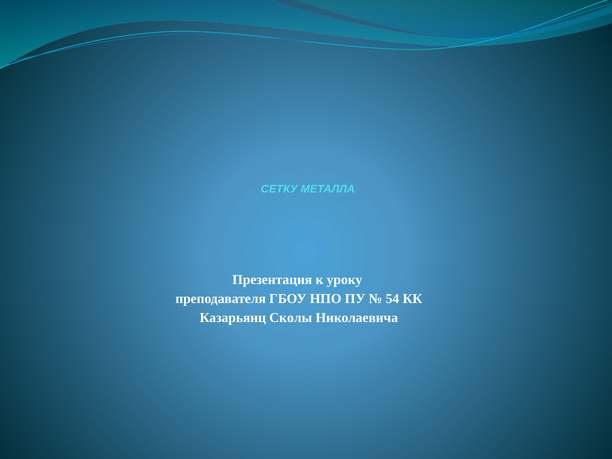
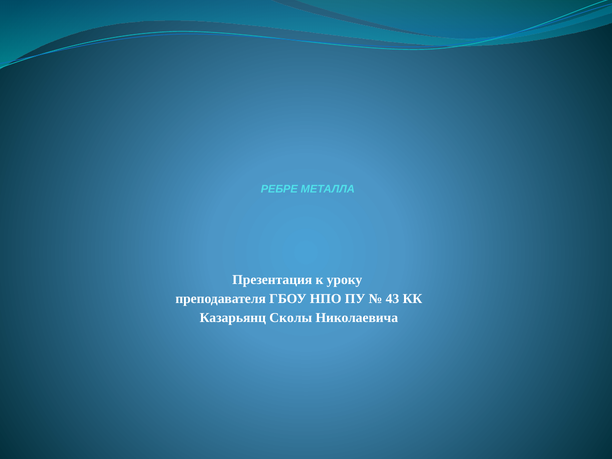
СЕТКУ: СЕТКУ -> РЕБРЕ
54: 54 -> 43
